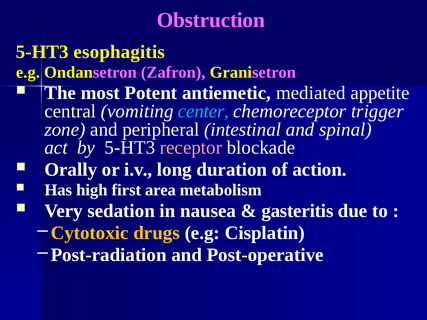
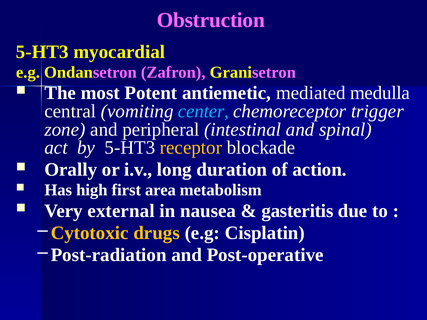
esophagitis: esophagitis -> myocardial
appetite: appetite -> medulla
receptor colour: pink -> yellow
sedation: sedation -> external
